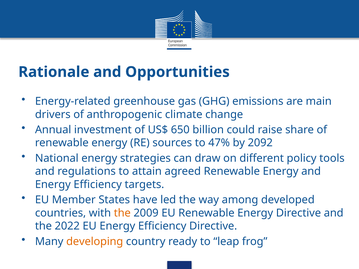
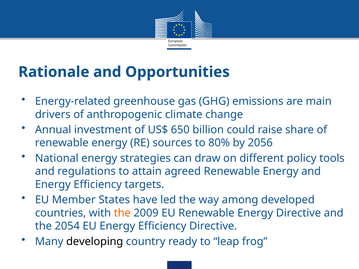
47%: 47% -> 80%
2092: 2092 -> 2056
2022: 2022 -> 2054
developing colour: orange -> black
